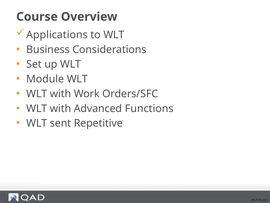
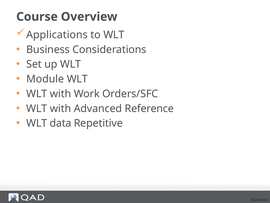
Functions: Functions -> Reference
sent: sent -> data
